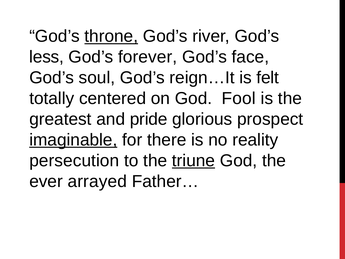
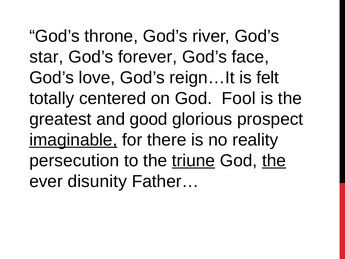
throne underline: present -> none
less: less -> star
soul: soul -> love
pride: pride -> good
the at (274, 160) underline: none -> present
arrayed: arrayed -> disunity
